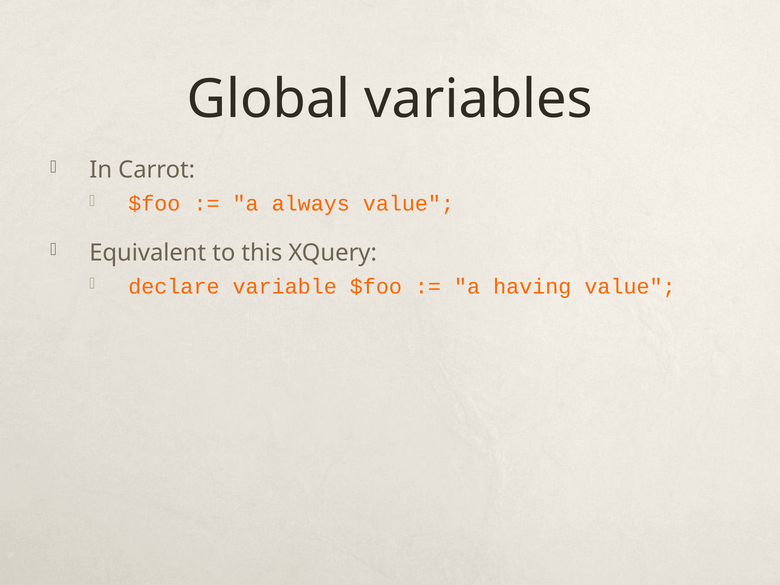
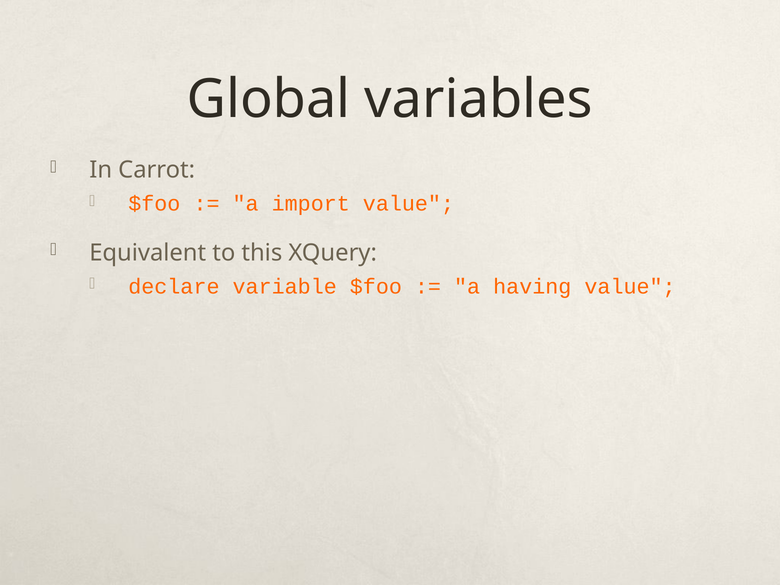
always: always -> import
